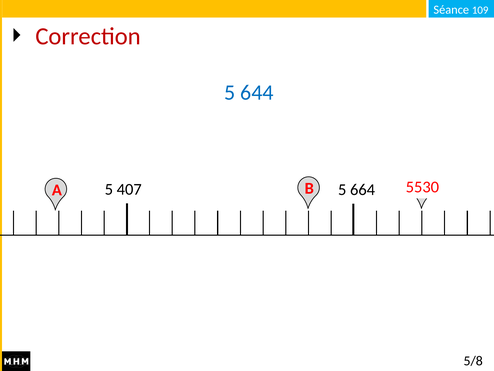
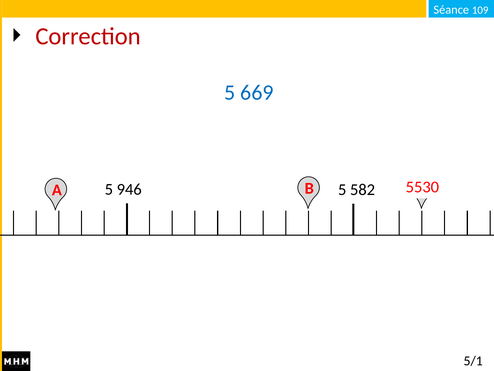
644: 644 -> 669
407: 407 -> 946
664: 664 -> 582
5/8: 5/8 -> 5/1
